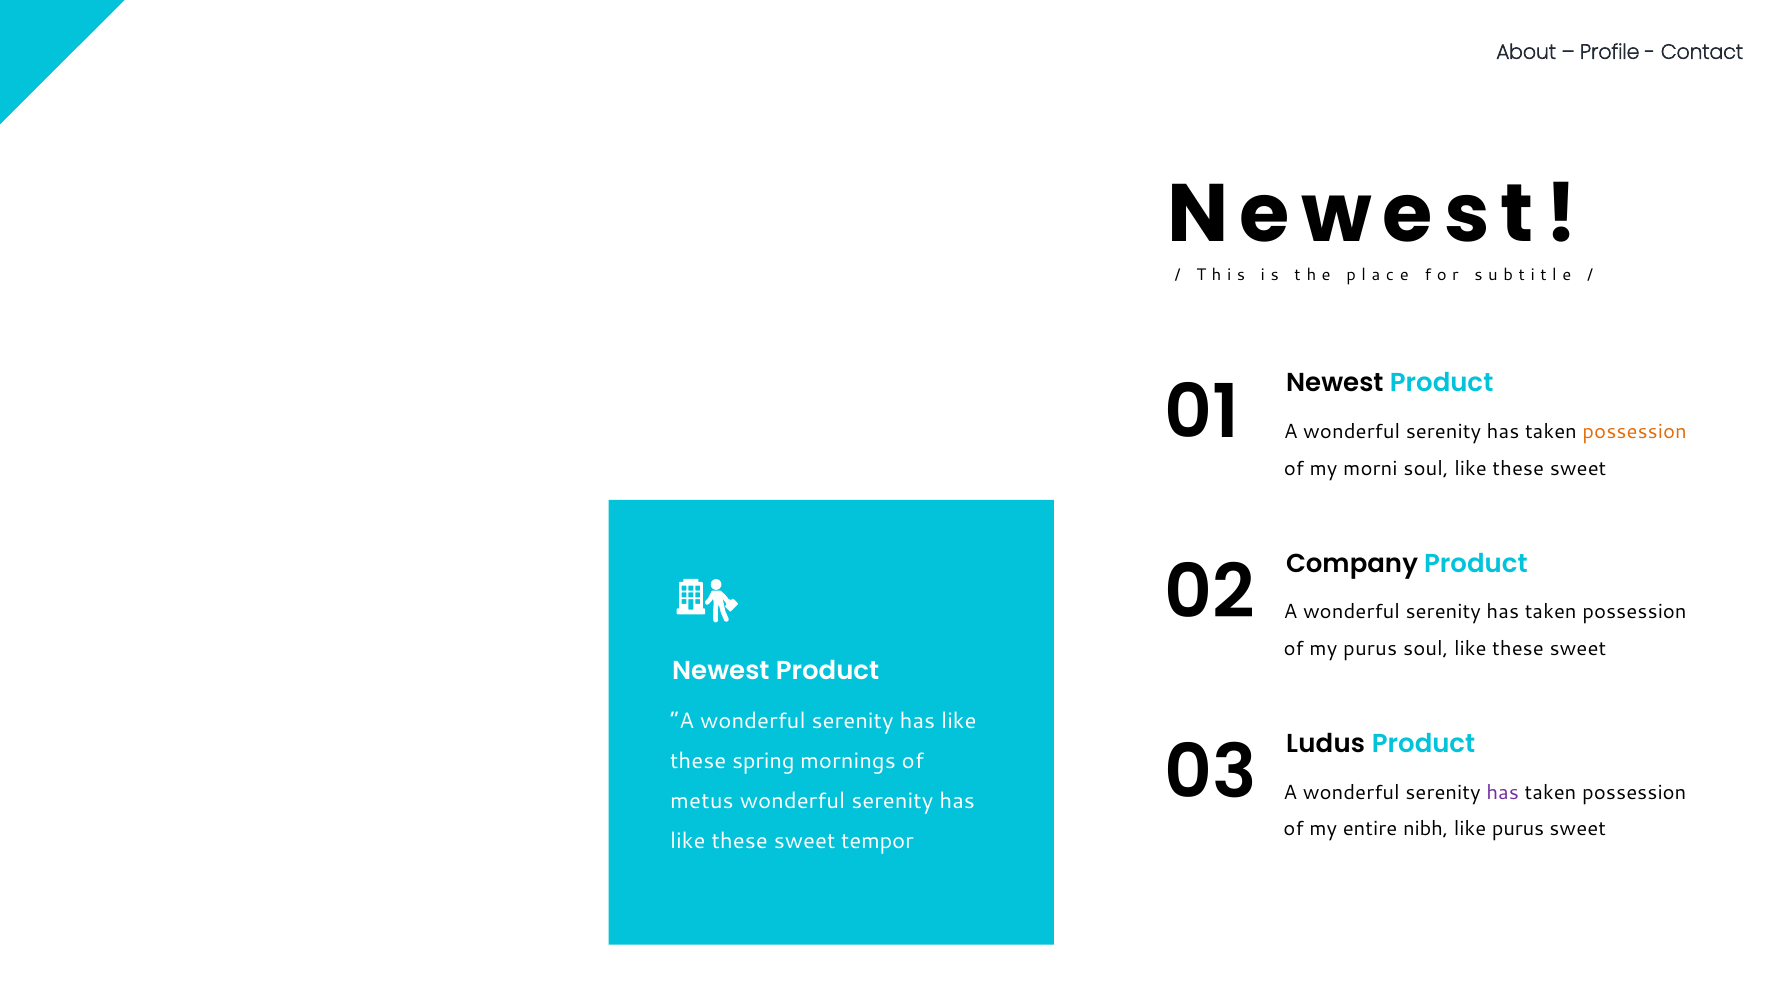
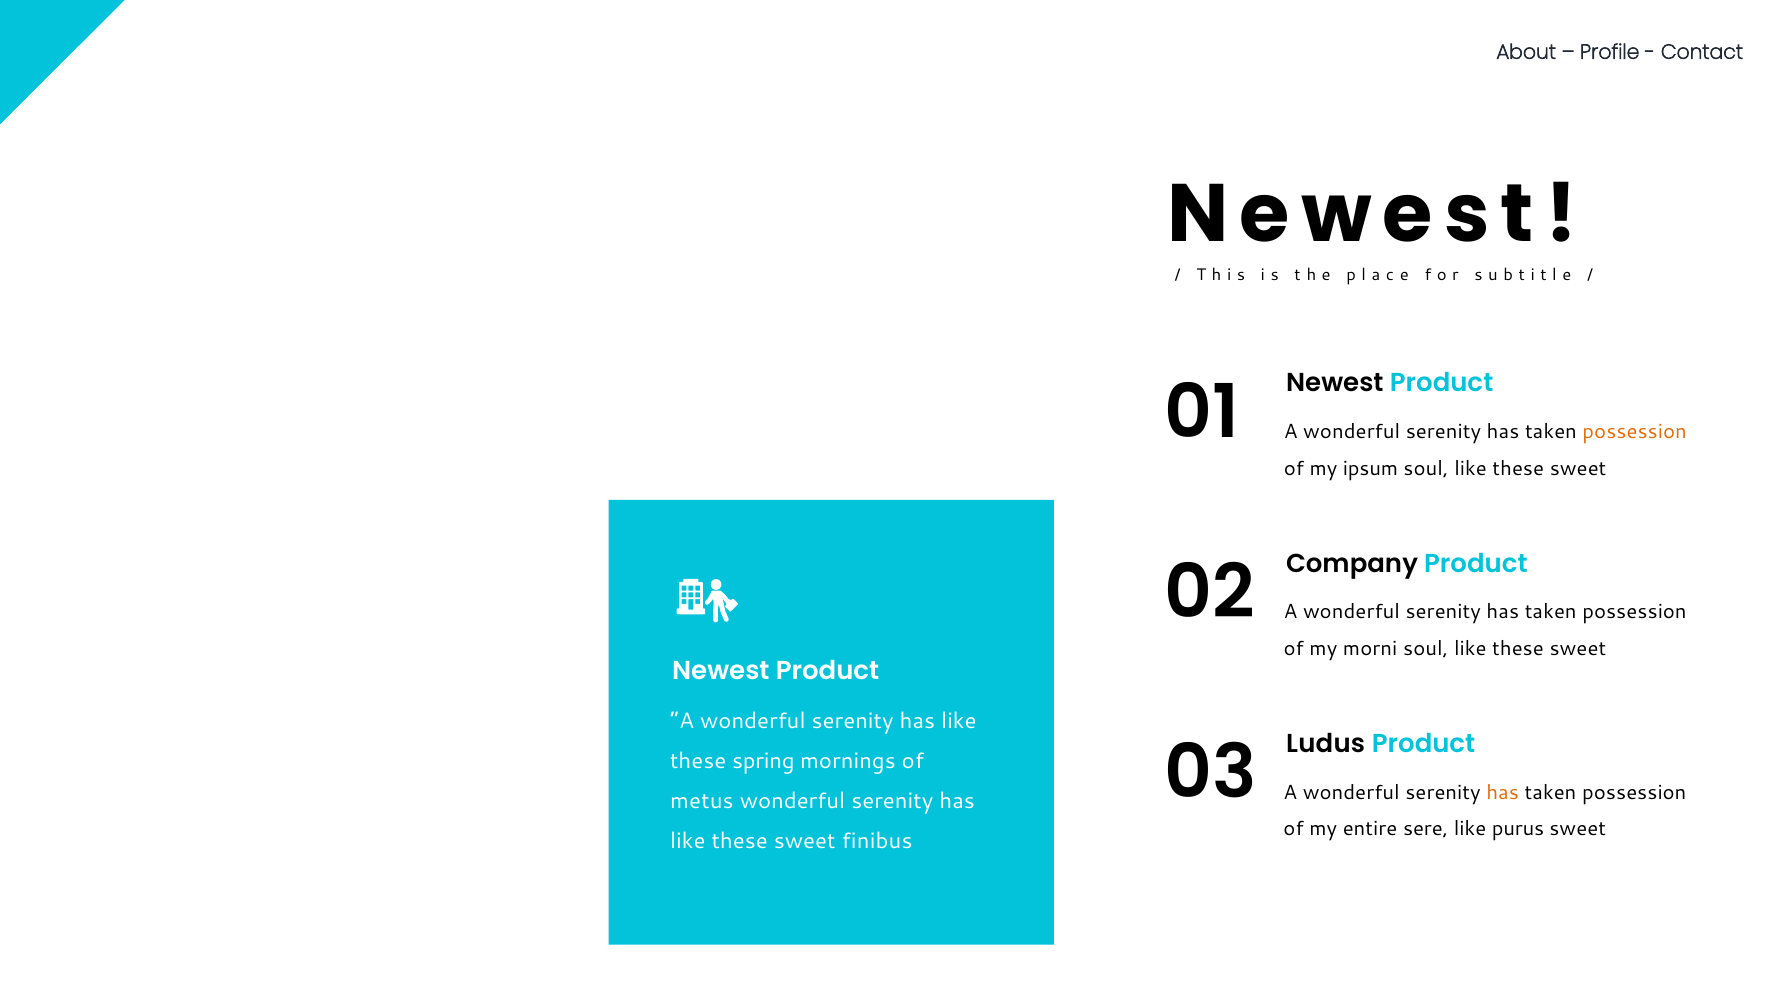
morni: morni -> ipsum
my purus: purus -> morni
has at (1503, 793) colour: purple -> orange
nibh: nibh -> sere
tempor: tempor -> finibus
